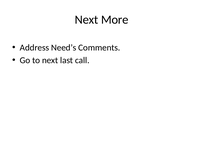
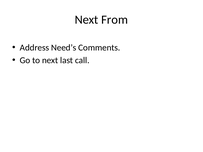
More: More -> From
